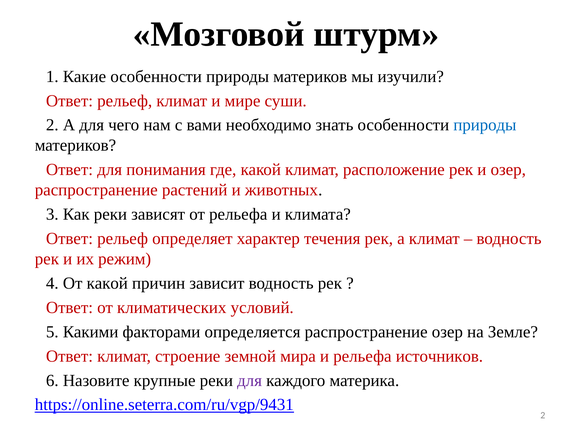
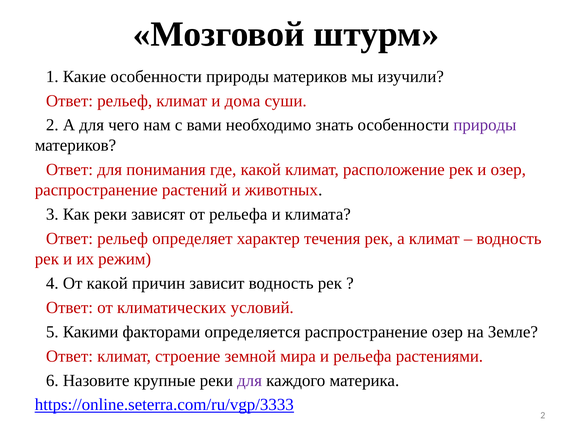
мире: мире -> дома
природы at (485, 125) colour: blue -> purple
источников: источников -> растениями
https://online.seterra.com/ru/vgp/9431: https://online.seterra.com/ru/vgp/9431 -> https://online.seterra.com/ru/vgp/3333
